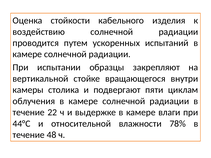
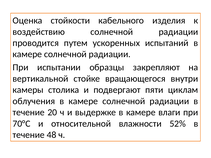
22: 22 -> 20
44°С: 44°С -> 70°С
78%: 78% -> 52%
